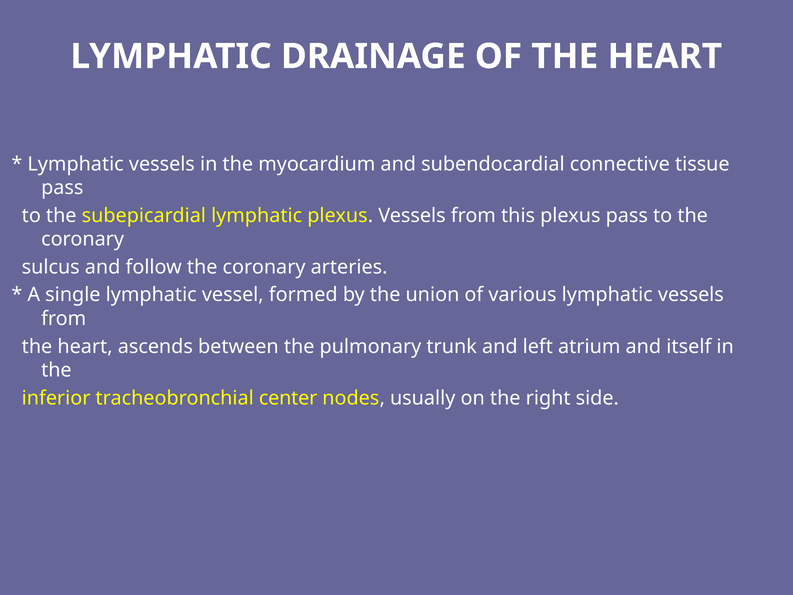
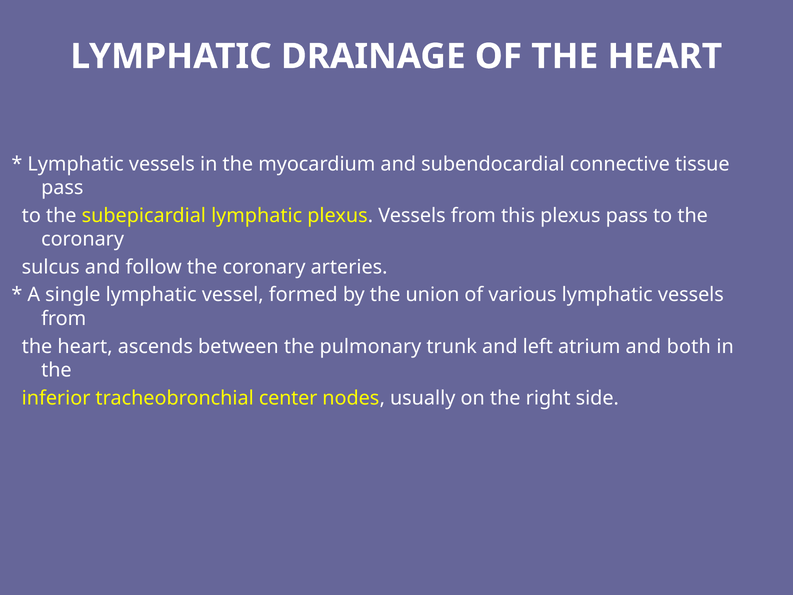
itself: itself -> both
